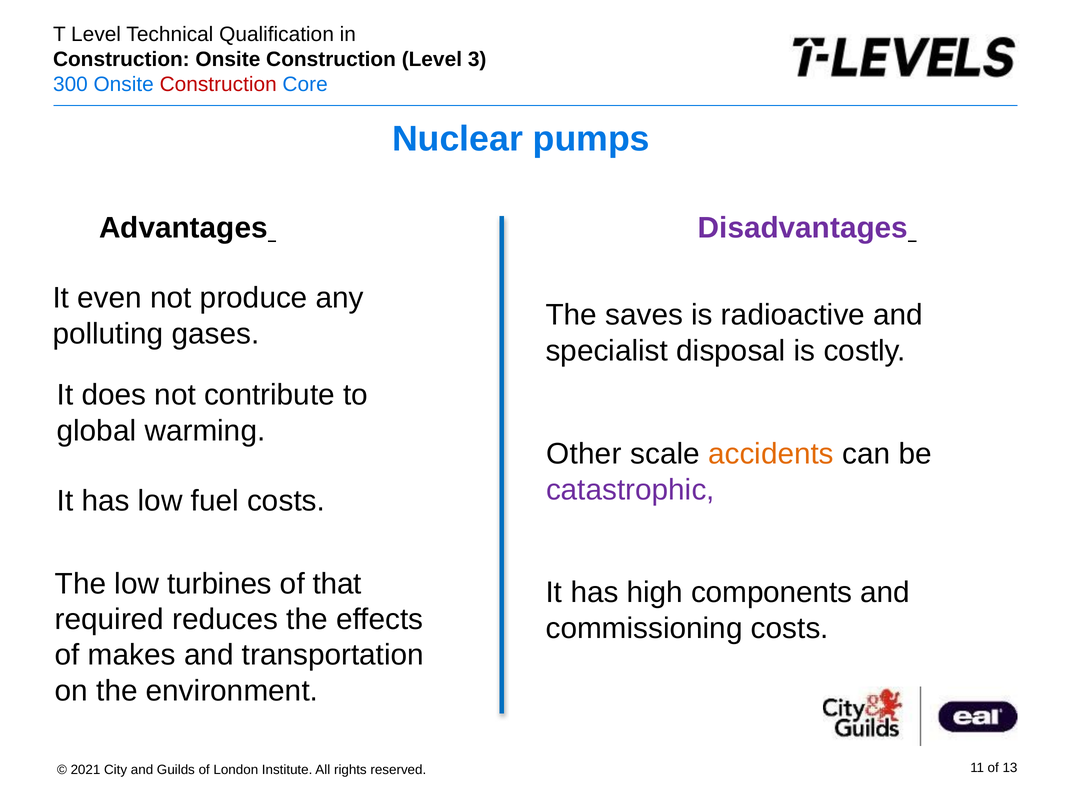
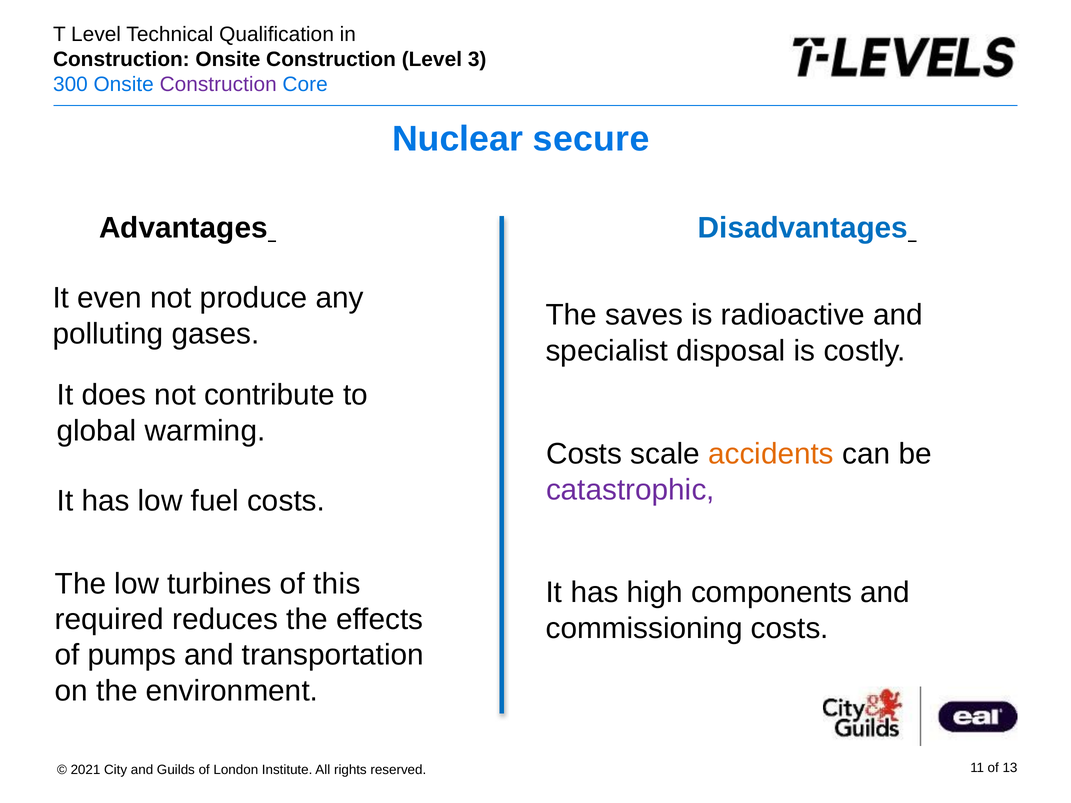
Construction at (218, 84) colour: red -> purple
pumps: pumps -> secure
Disadvantages colour: purple -> blue
Other at (584, 454): Other -> Costs
that: that -> this
makes: makes -> pumps
